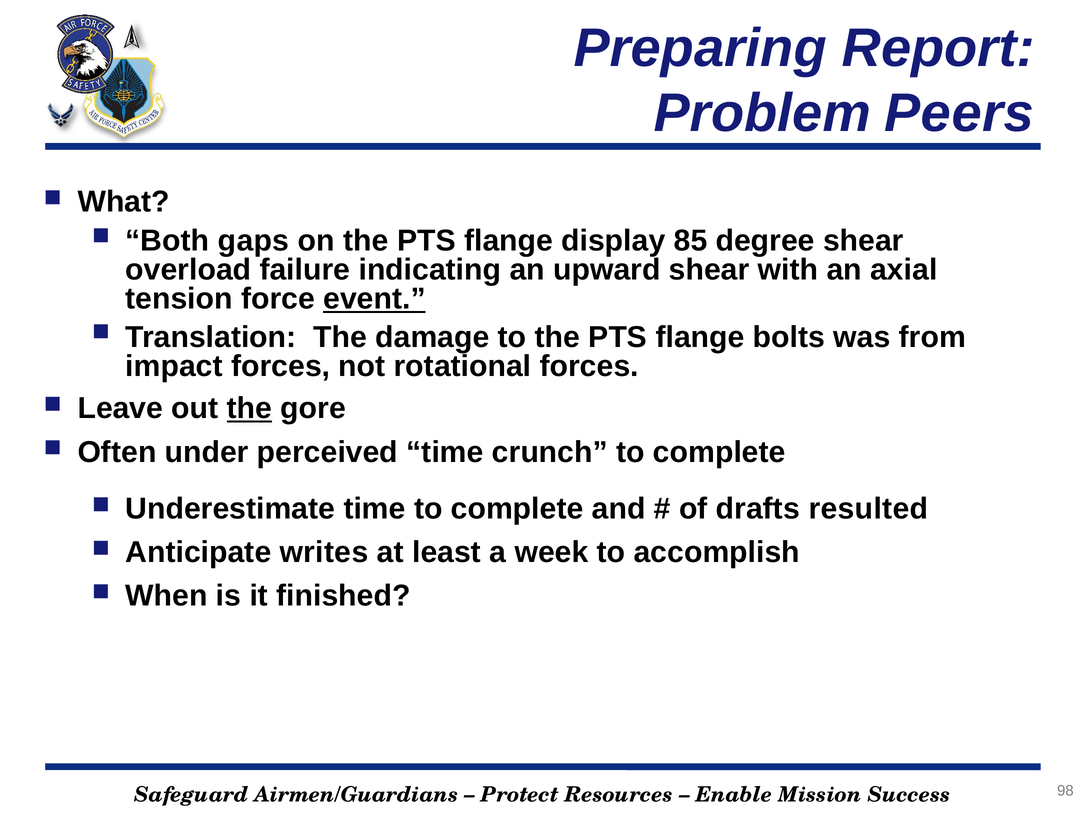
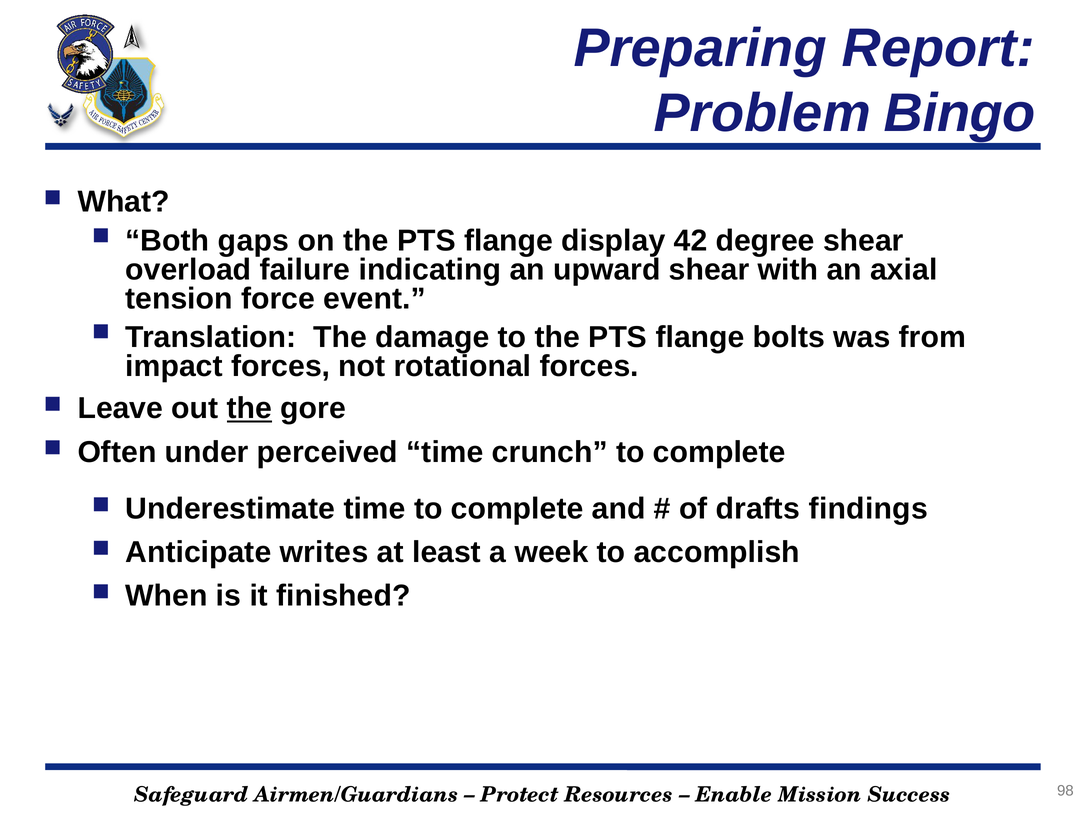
Peers: Peers -> Bingo
85: 85 -> 42
event underline: present -> none
resulted: resulted -> findings
